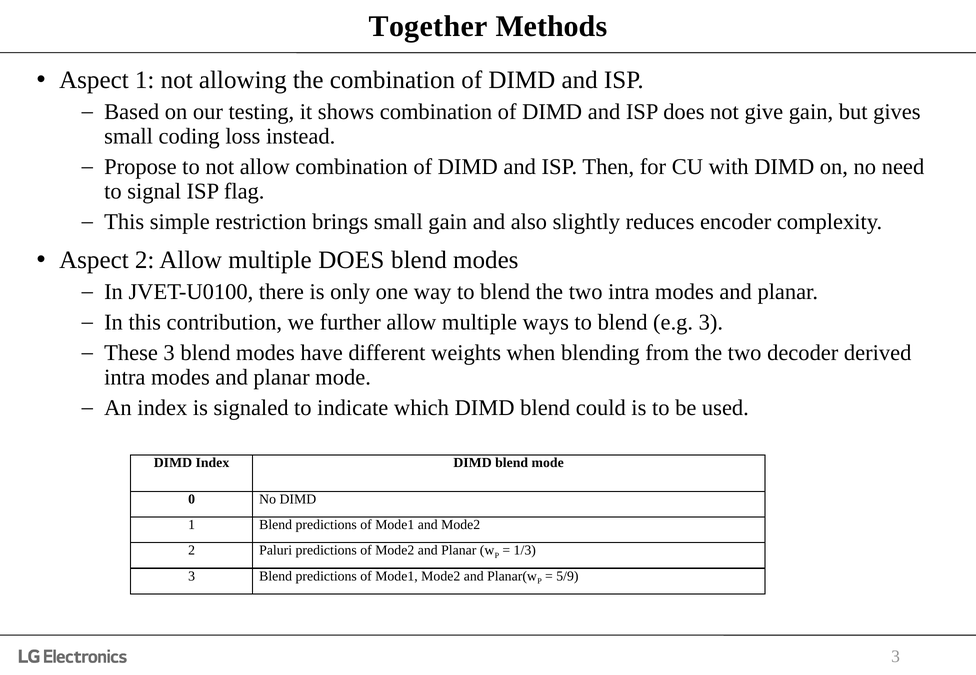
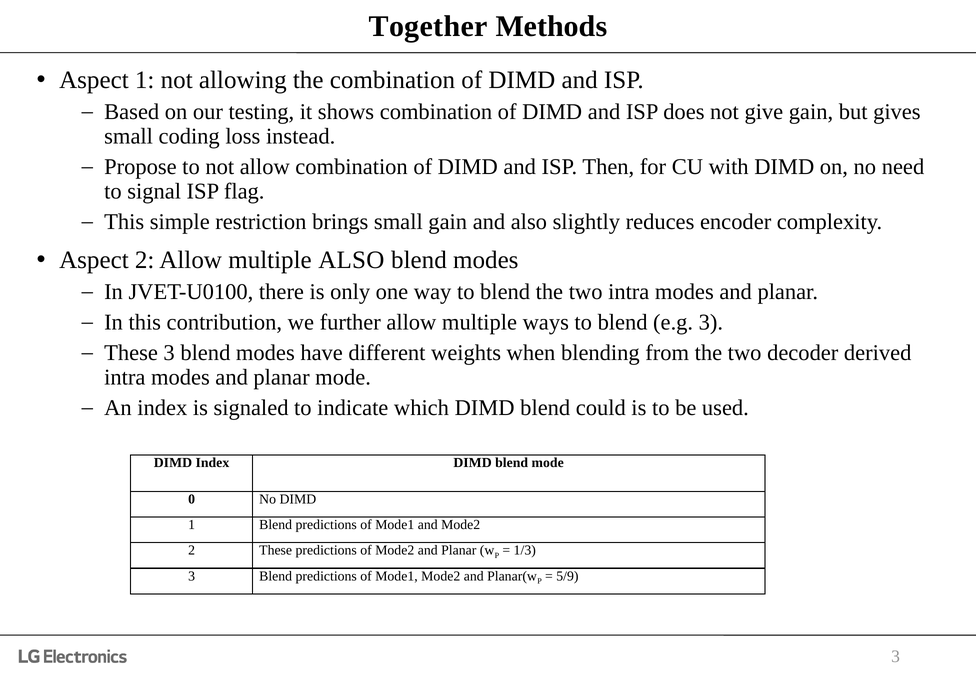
multiple DOES: DOES -> ALSO
2 Paluri: Paluri -> These
